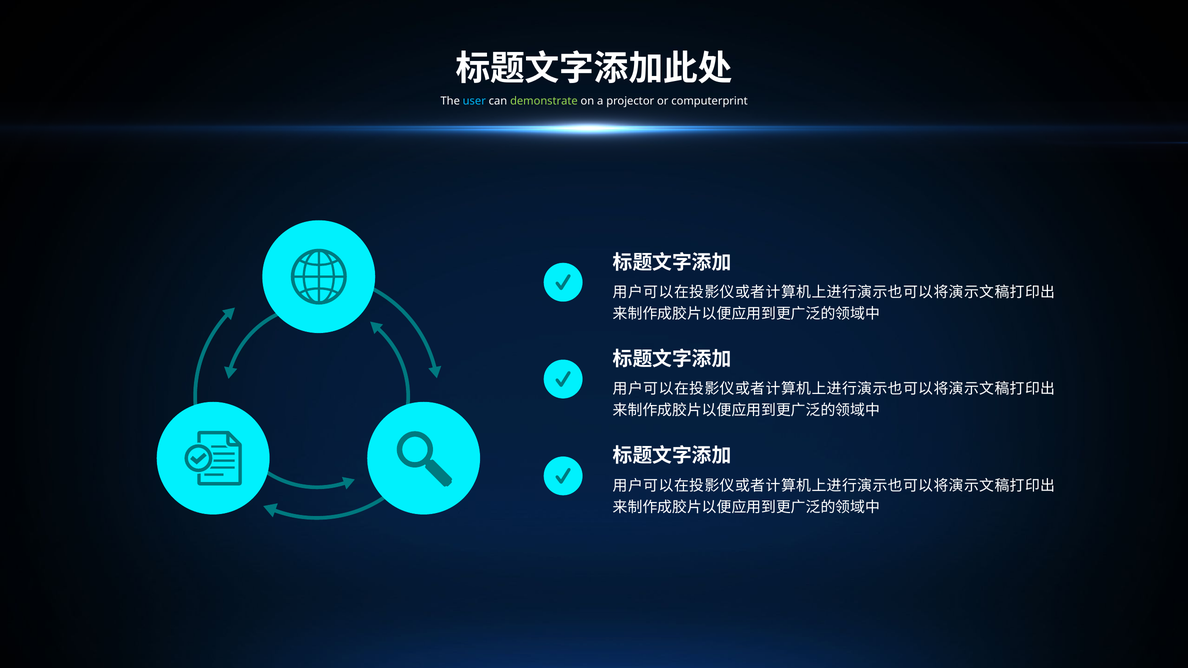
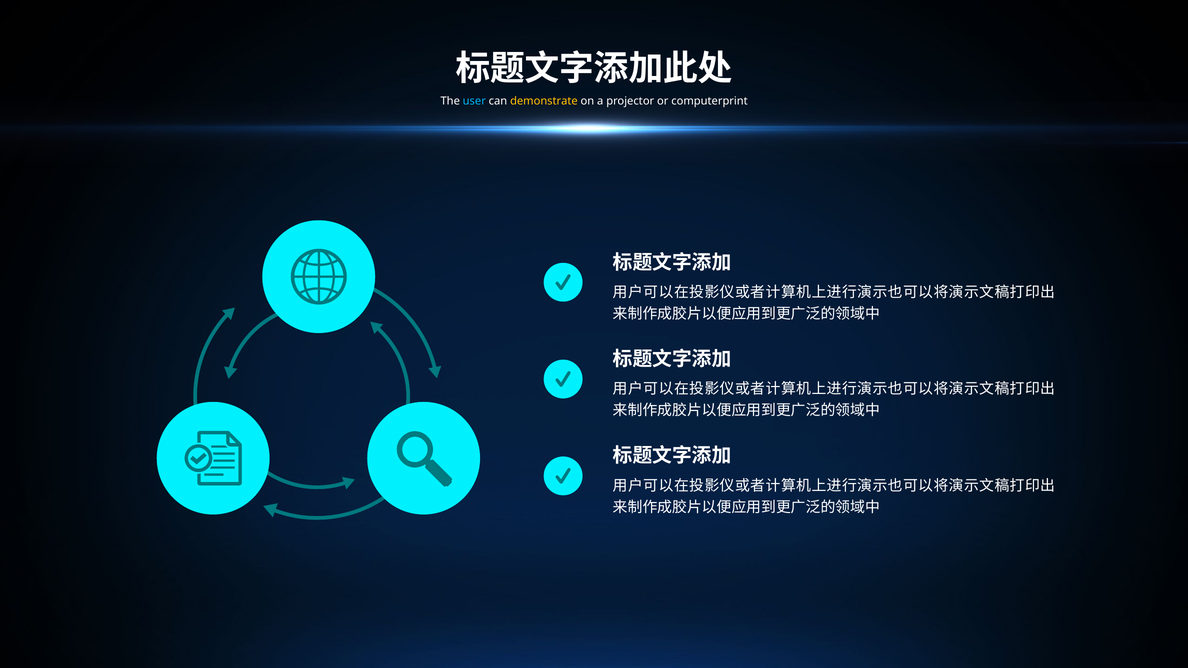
demonstrate colour: light green -> yellow
